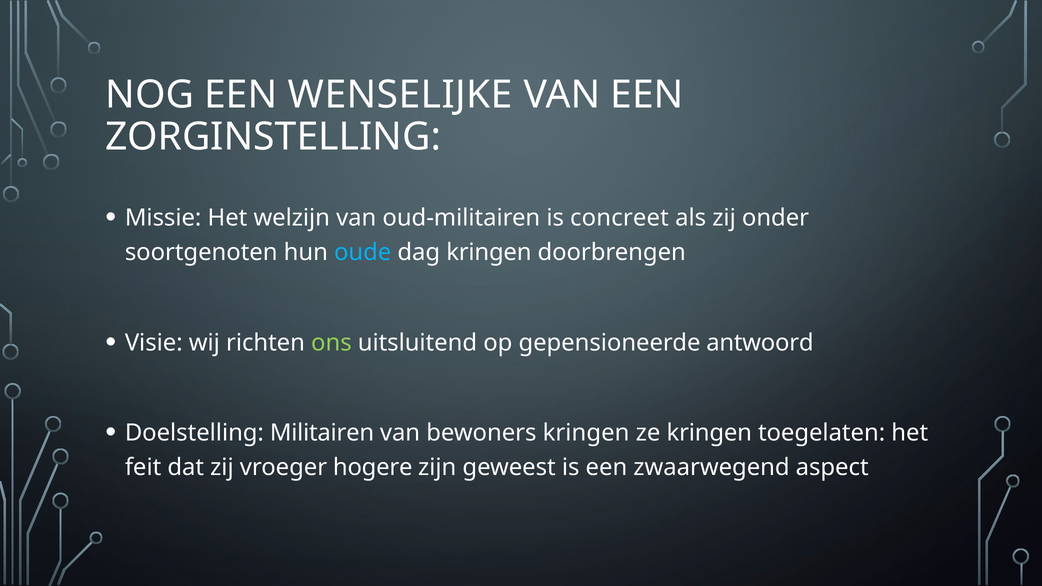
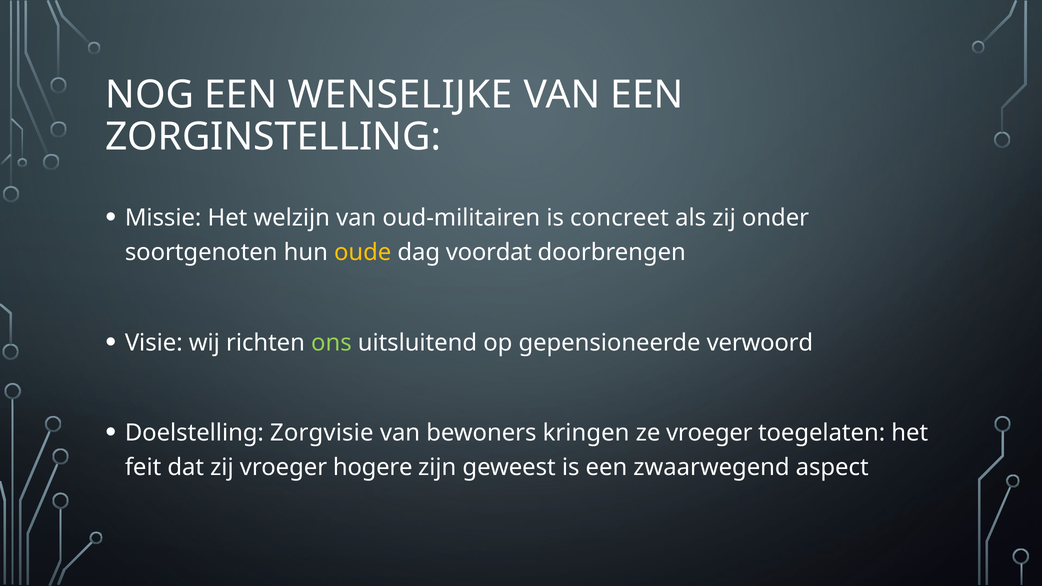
oude colour: light blue -> yellow
dag kringen: kringen -> voordat
antwoord: antwoord -> verwoord
Militairen: Militairen -> Zorgvisie
ze kringen: kringen -> vroeger
